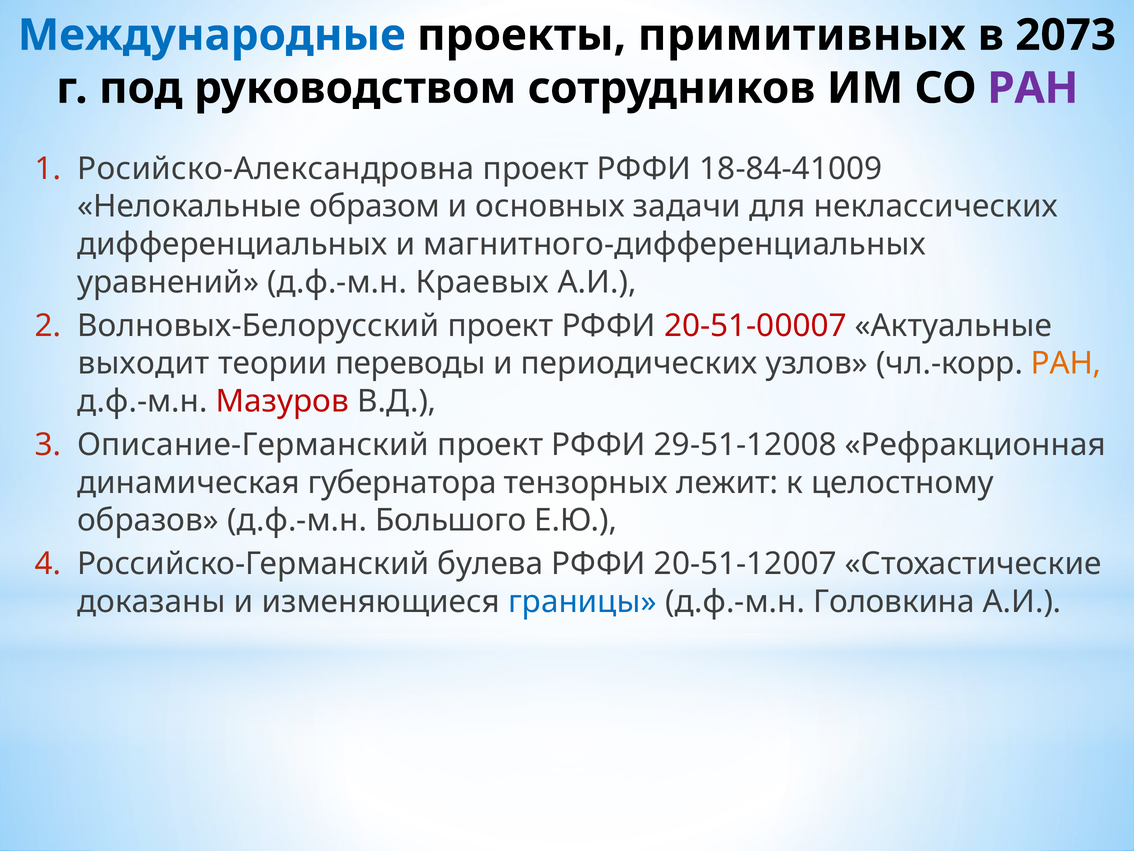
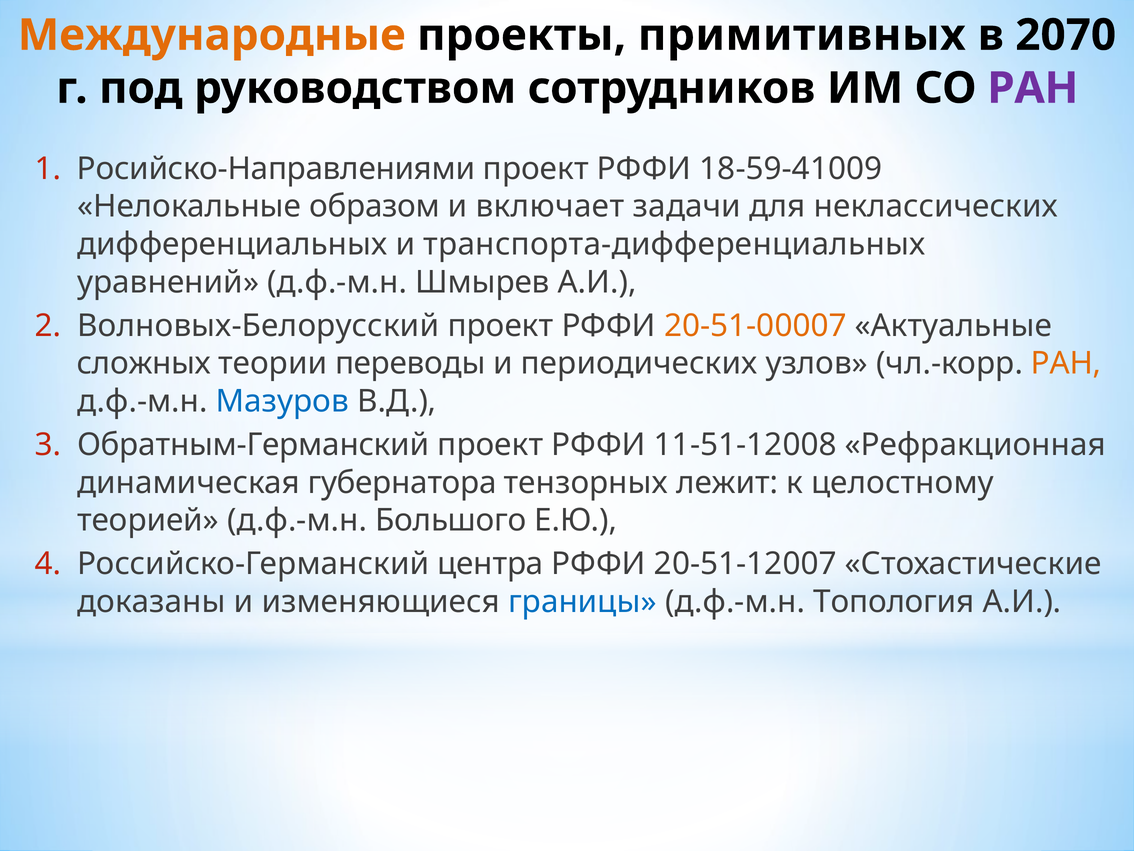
Международные colour: blue -> orange
2073: 2073 -> 2070
Росийско-Александровна: Росийско-Александровна -> Росийско-Направлениями
18-84-41009: 18-84-41009 -> 18-59-41009
основных: основных -> включает
магнитного-дифференциальных: магнитного-дифференциальных -> транспорта-дифференциальных
Краевых: Краевых -> Шмырев
20-51-00007 colour: red -> orange
выходит: выходит -> сложных
Мазуров colour: red -> blue
Описание-Германский: Описание-Германский -> Обратным-Германский
29-51-12008: 29-51-12008 -> 11-51-12008
образов: образов -> теорией
булева: булева -> центра
Головкина: Головкина -> Топология
